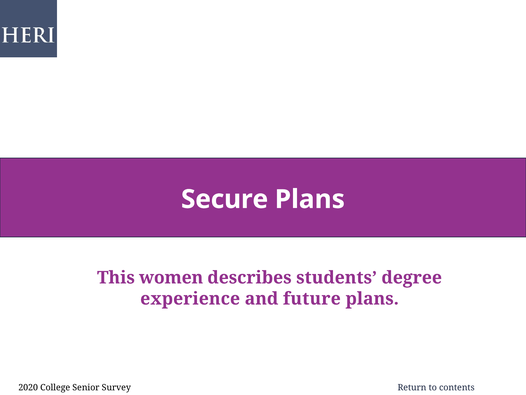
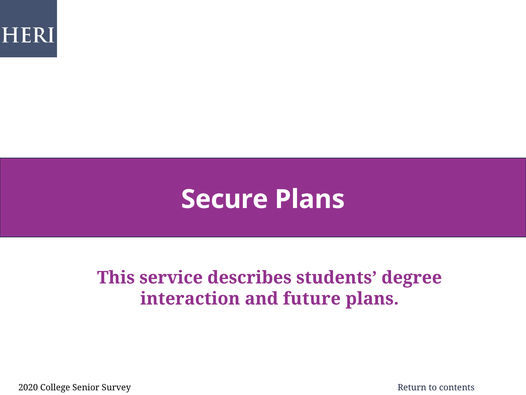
women: women -> service
experience: experience -> interaction
